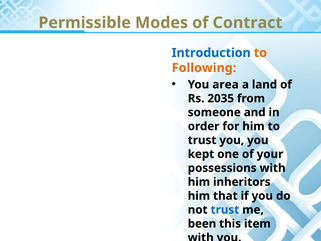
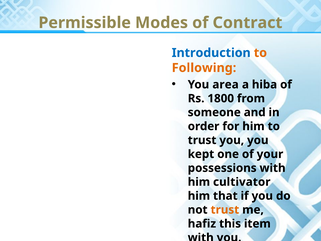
land: land -> hiba
2035: 2035 -> 1800
inheritors: inheritors -> cultivator
trust at (225, 210) colour: blue -> orange
been: been -> hafiz
